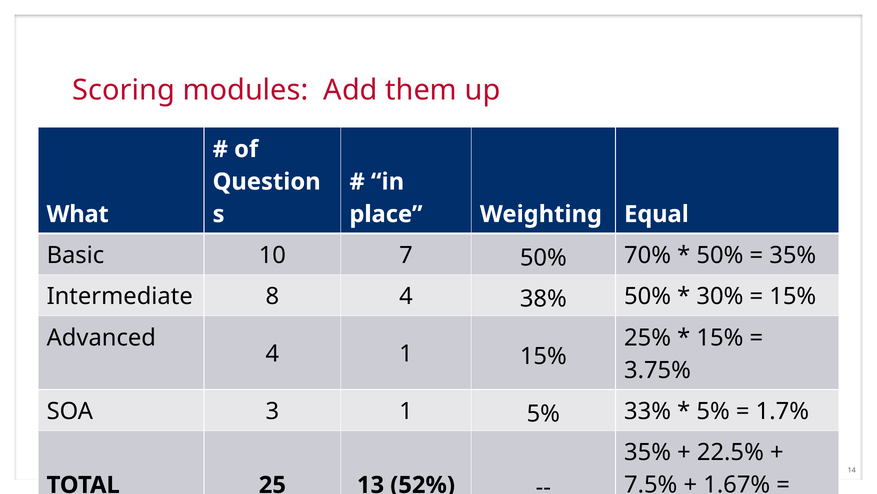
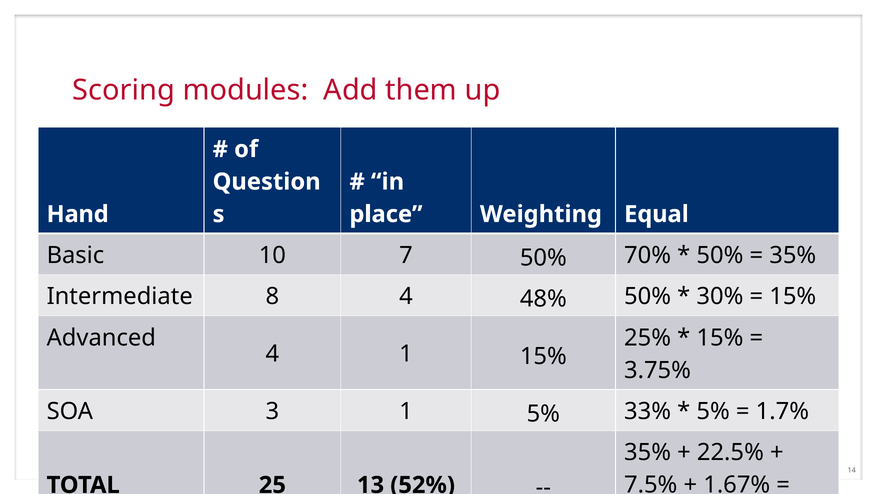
What: What -> Hand
38%: 38% -> 48%
